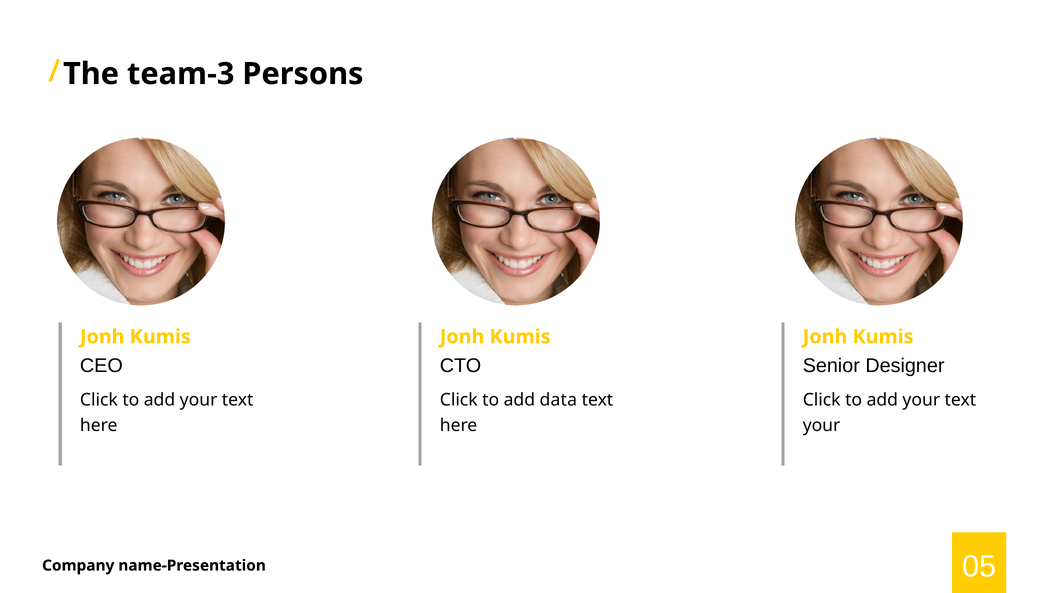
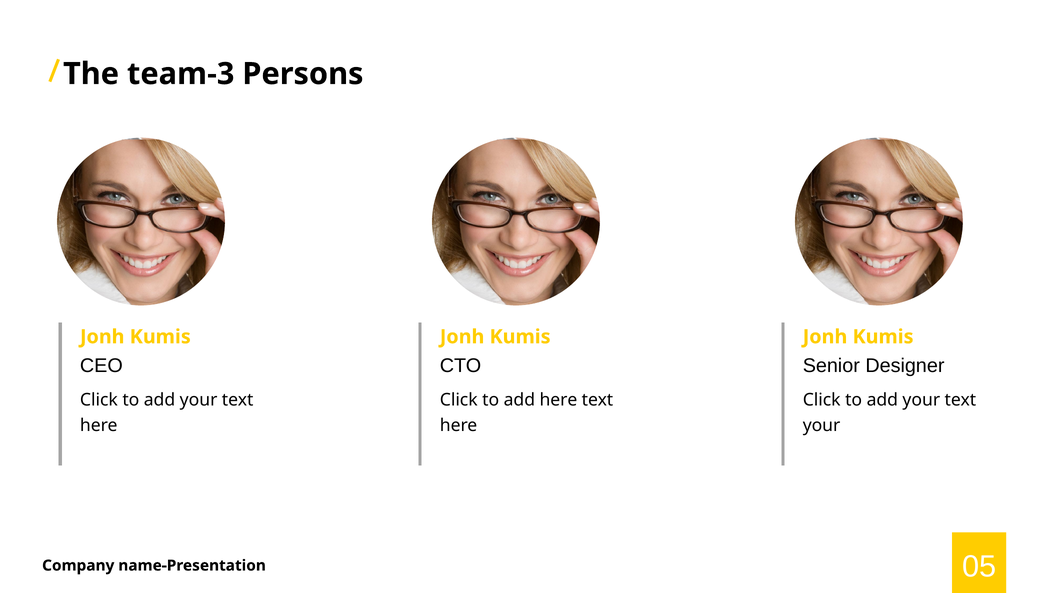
add data: data -> here
